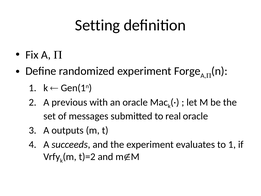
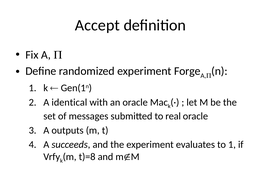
Setting: Setting -> Accept
previous: previous -> identical
t)=2: t)=2 -> t)=8
